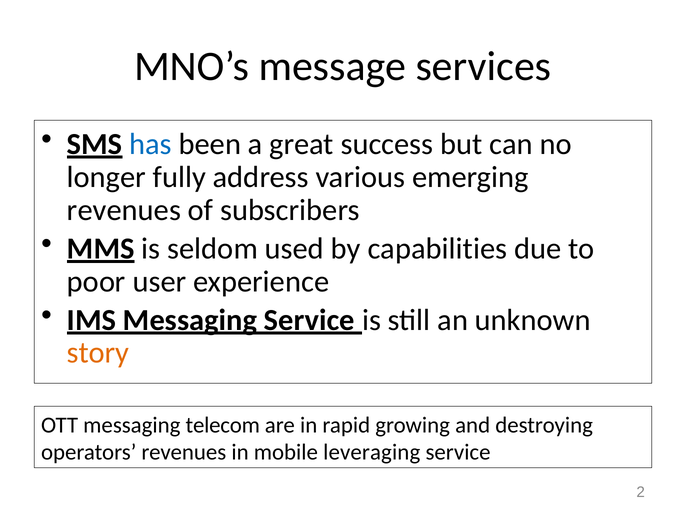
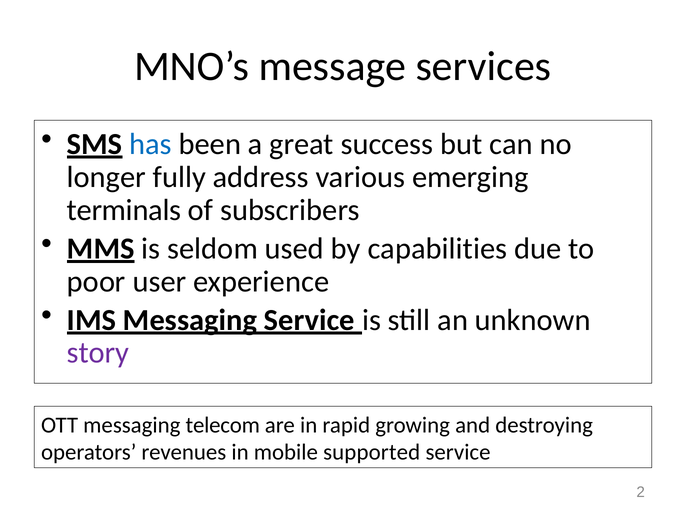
revenues at (124, 210): revenues -> terminals
story colour: orange -> purple
leveraging: leveraging -> supported
